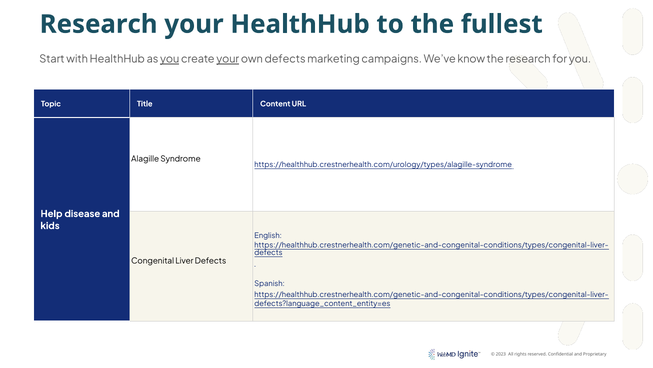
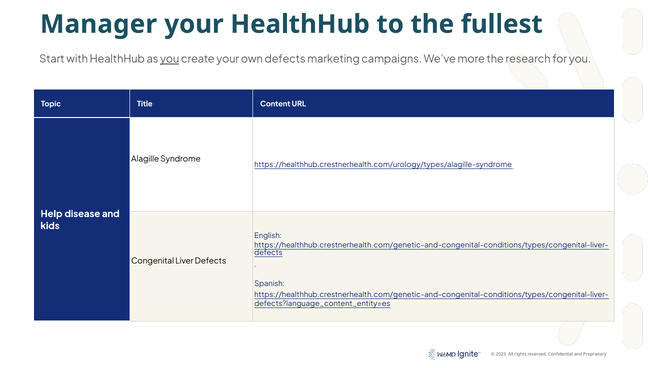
Research at (99, 24): Research -> Manager
your at (228, 59) underline: present -> none
know: know -> more
